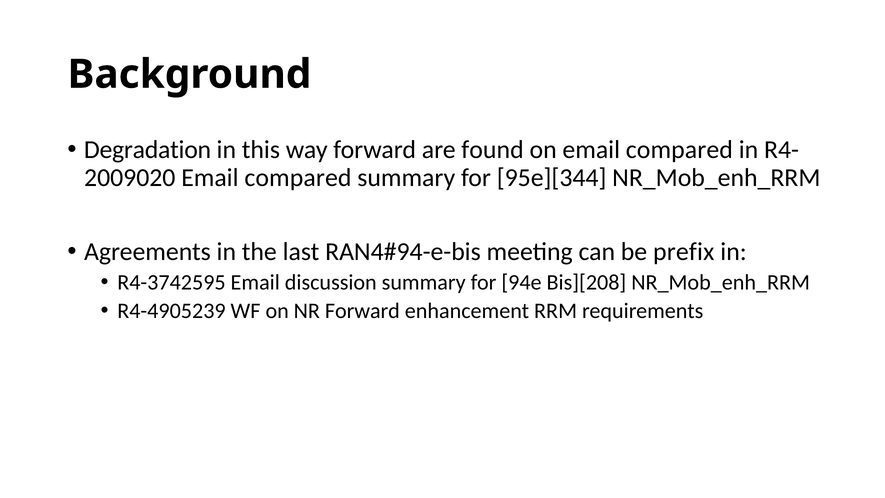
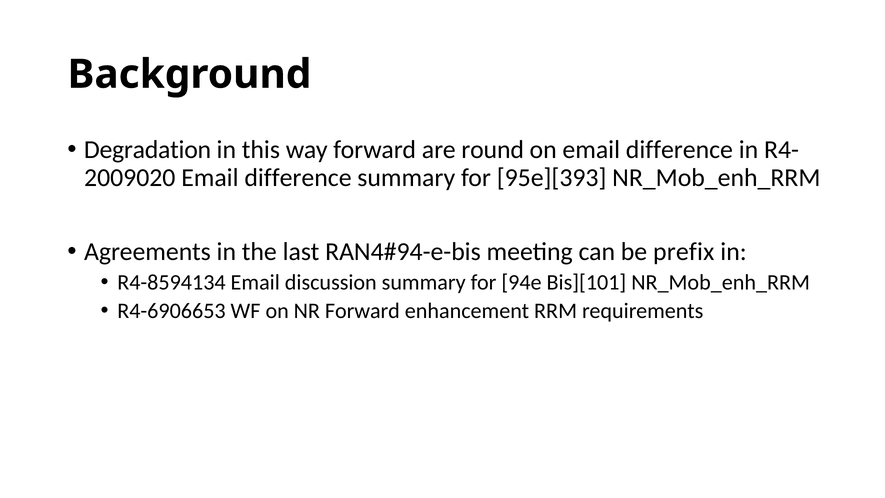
found: found -> round
on email compared: compared -> difference
compared at (298, 178): compared -> difference
95e][344: 95e][344 -> 95e][393
R4-3742595: R4-3742595 -> R4-8594134
Bis][208: Bis][208 -> Bis][101
R4-4905239: R4-4905239 -> R4-6906653
